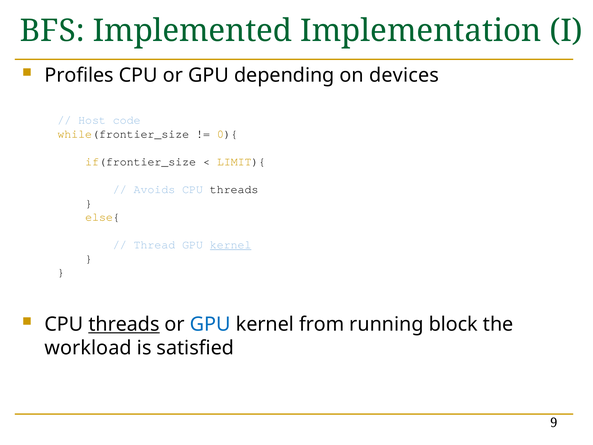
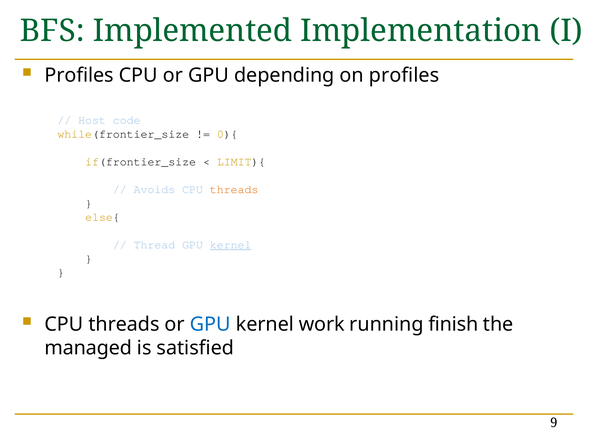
on devices: devices -> profiles
threads at (234, 189) colour: black -> orange
threads at (124, 324) underline: present -> none
from: from -> work
block: block -> finish
workload: workload -> managed
